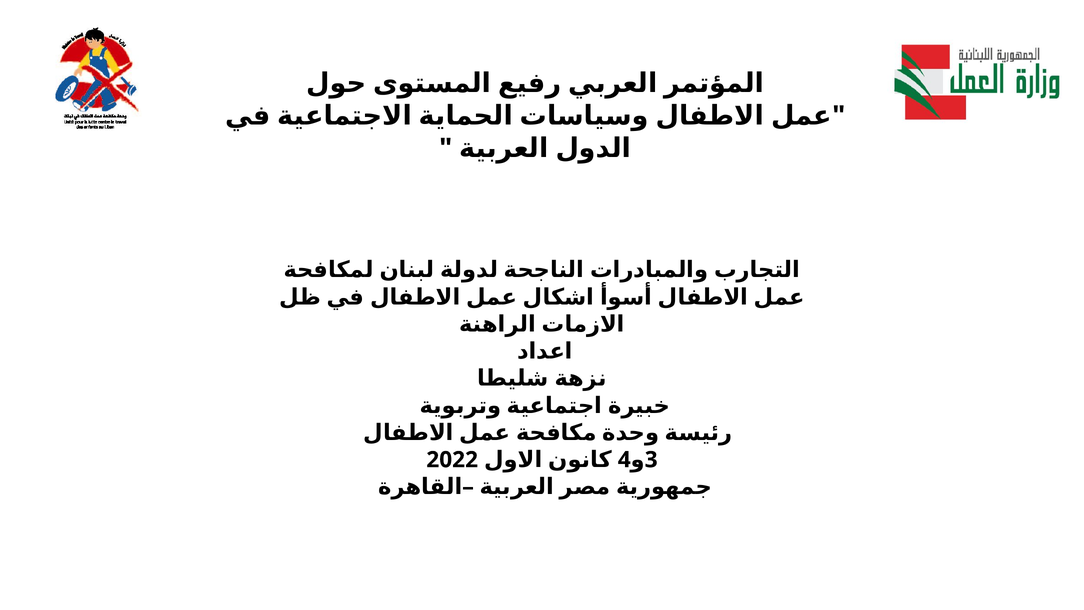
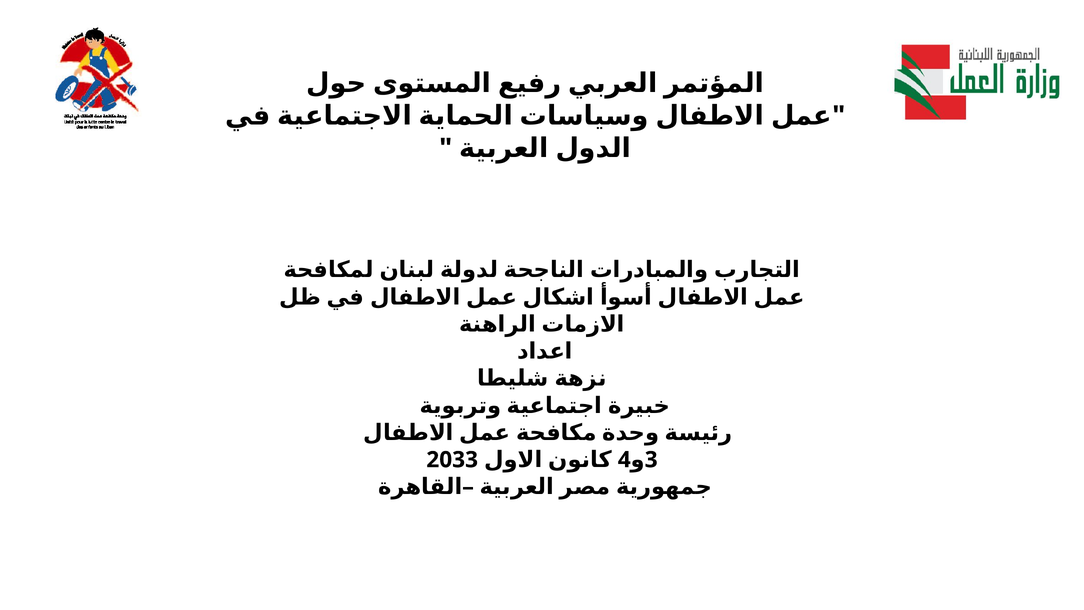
2022: 2022 -> 2033
